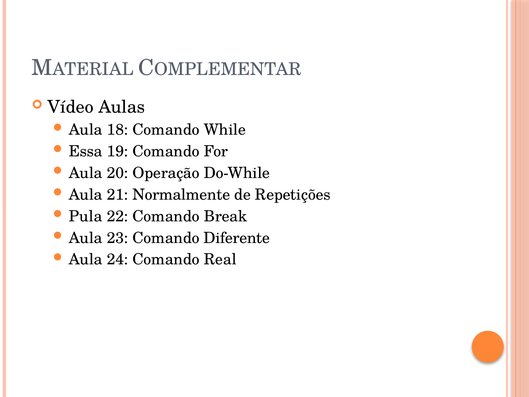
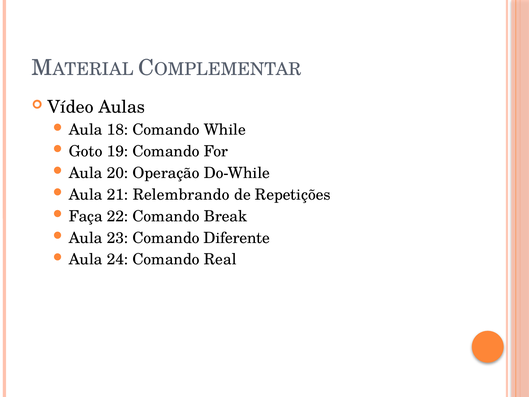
Essa: Essa -> Goto
Normalmente: Normalmente -> Relembrando
Pula: Pula -> Faça
